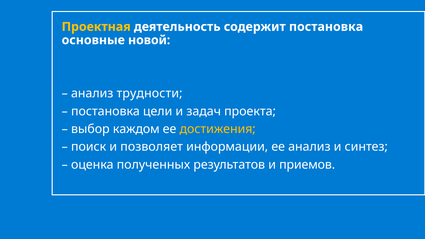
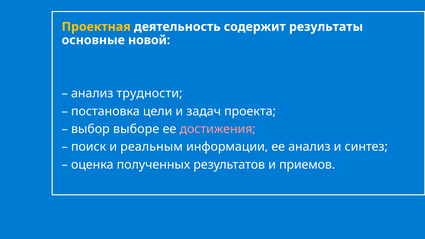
содержит постановка: постановка -> результаты
каждом: каждом -> выборе
достижения colour: yellow -> pink
позволяет: позволяет -> реальным
